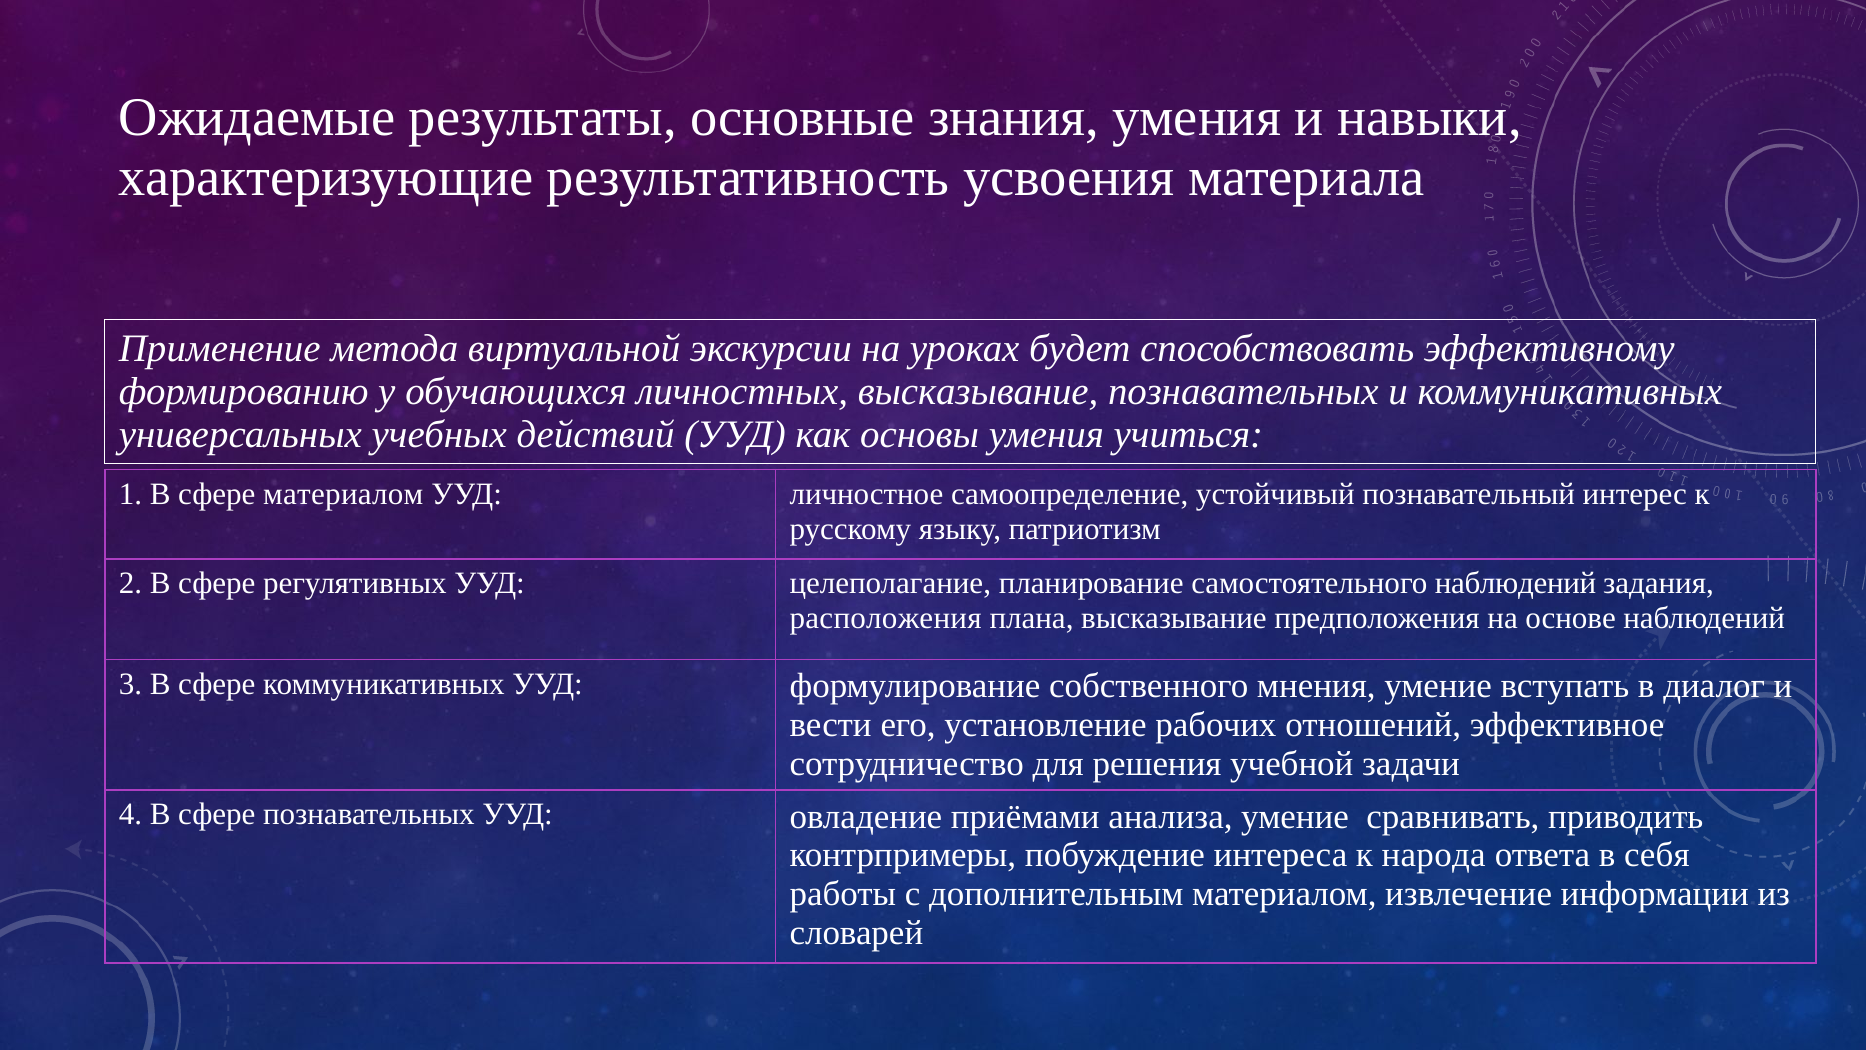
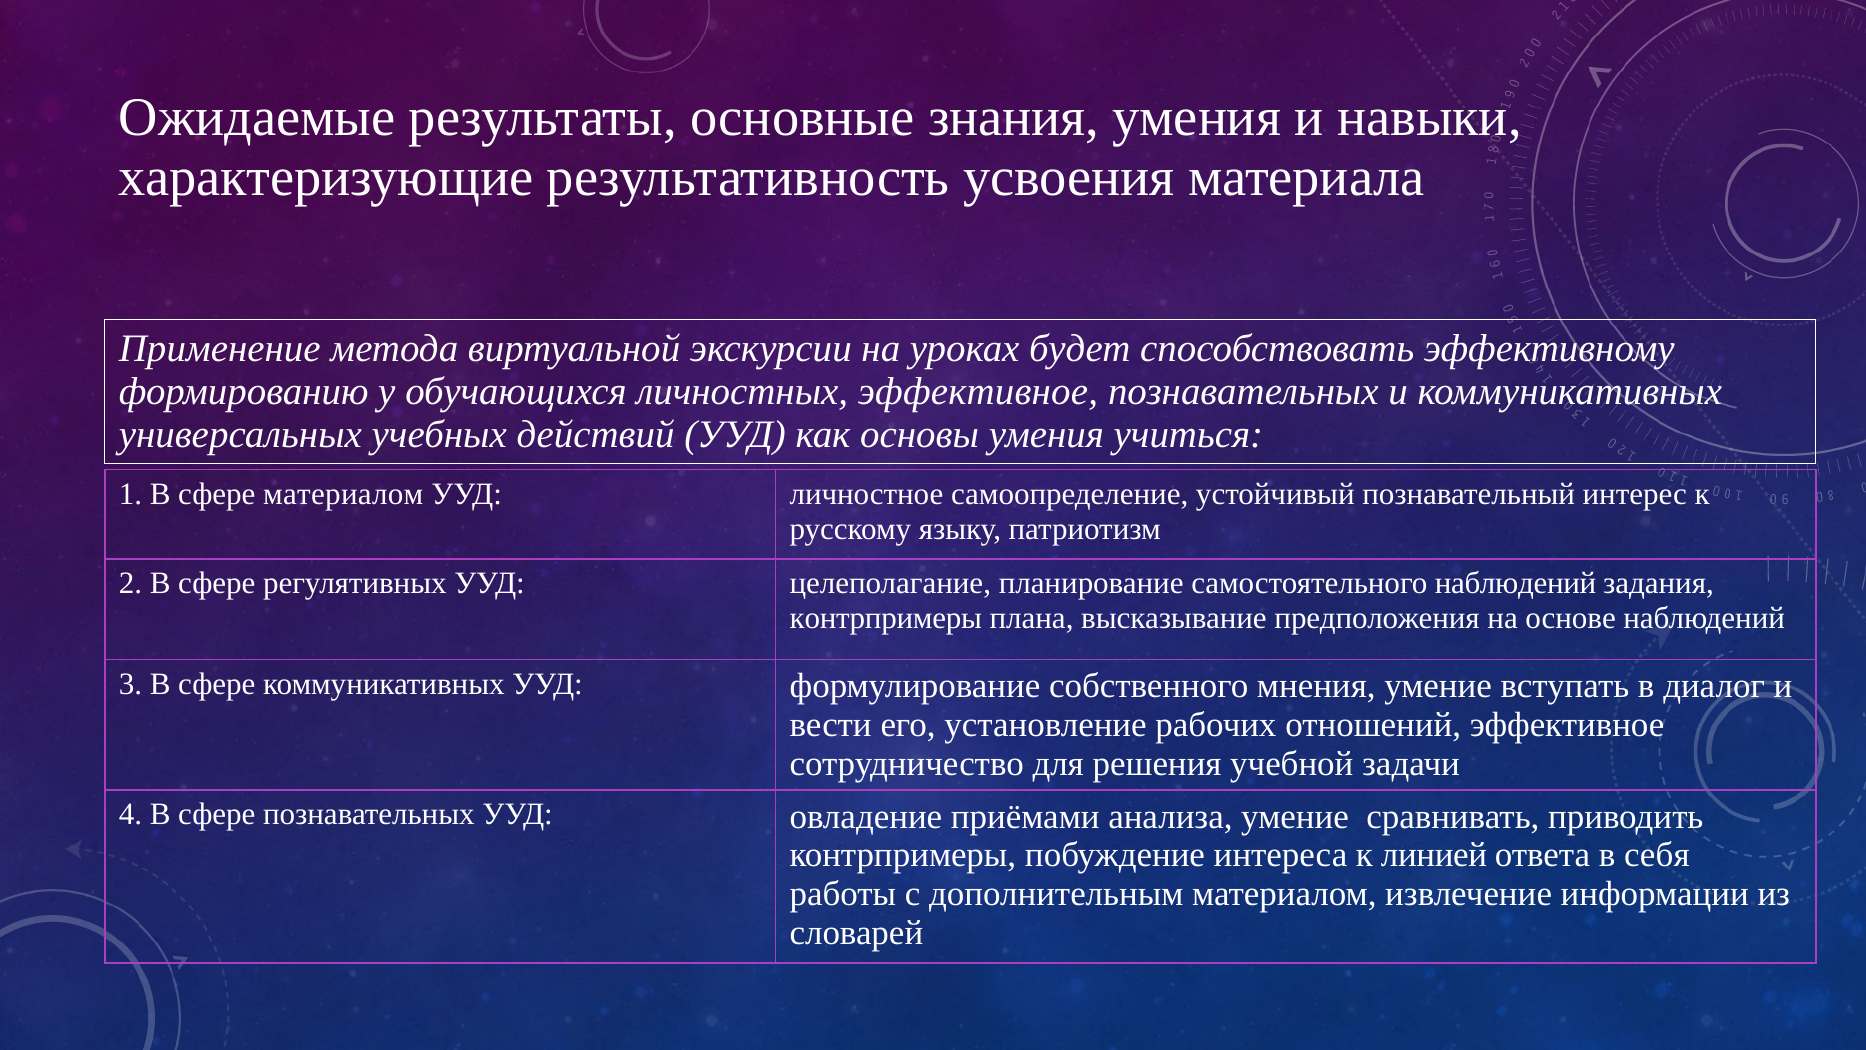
личностных высказывание: высказывание -> эффективное
расположения at (886, 618): расположения -> контрпримеры
народа: народа -> линией
